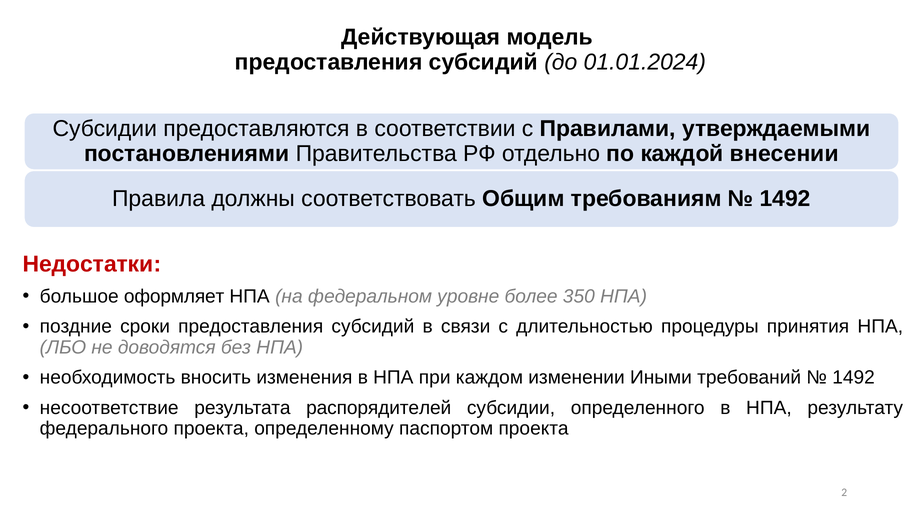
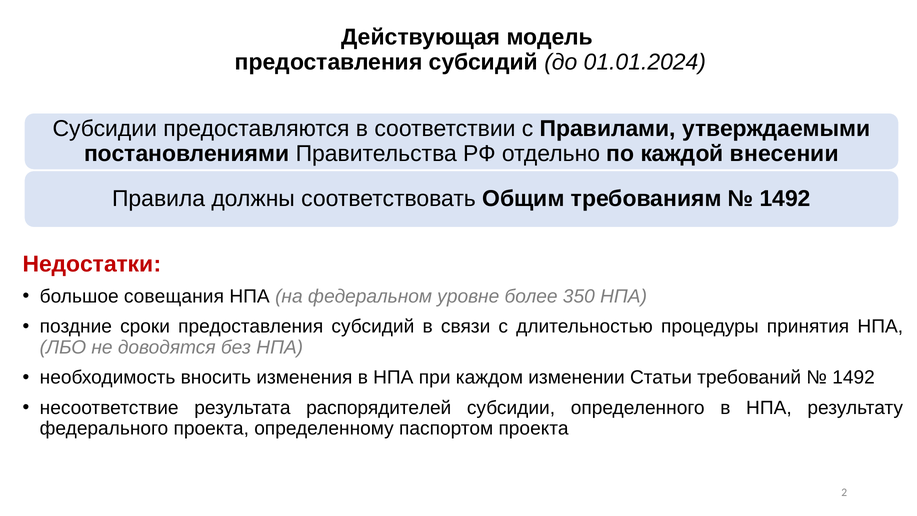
оформляет: оформляет -> совещания
Иными: Иными -> Статьи
